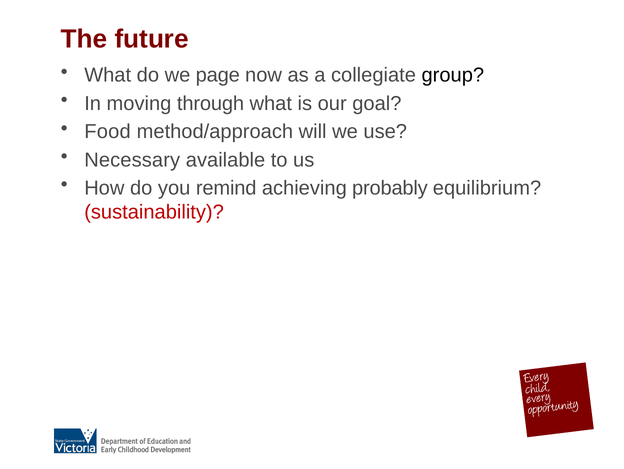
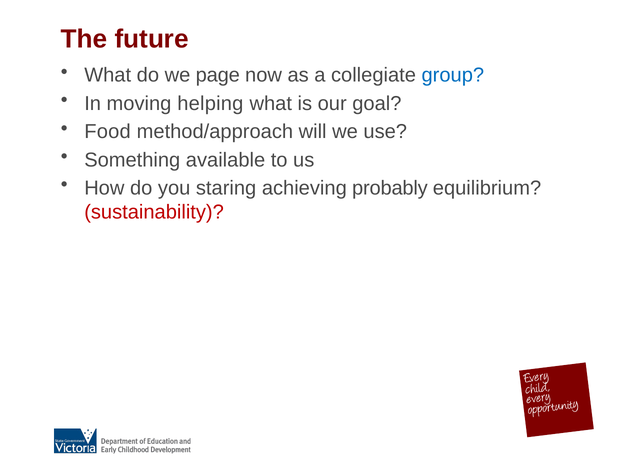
group colour: black -> blue
through: through -> helping
Necessary: Necessary -> Something
remind: remind -> staring
